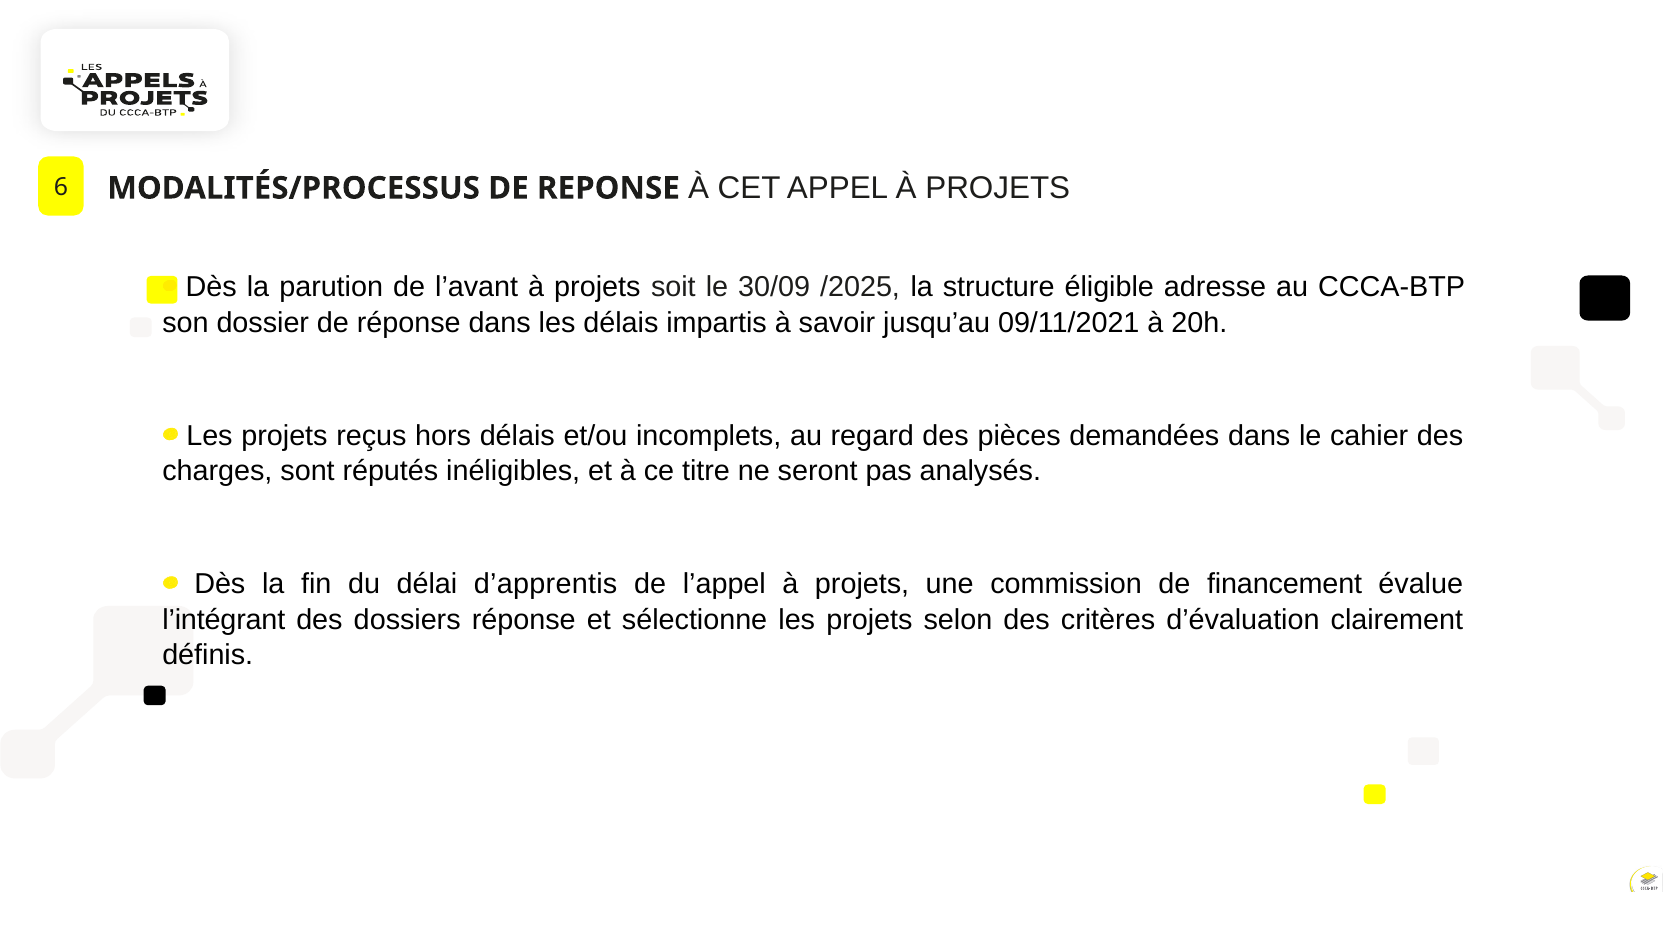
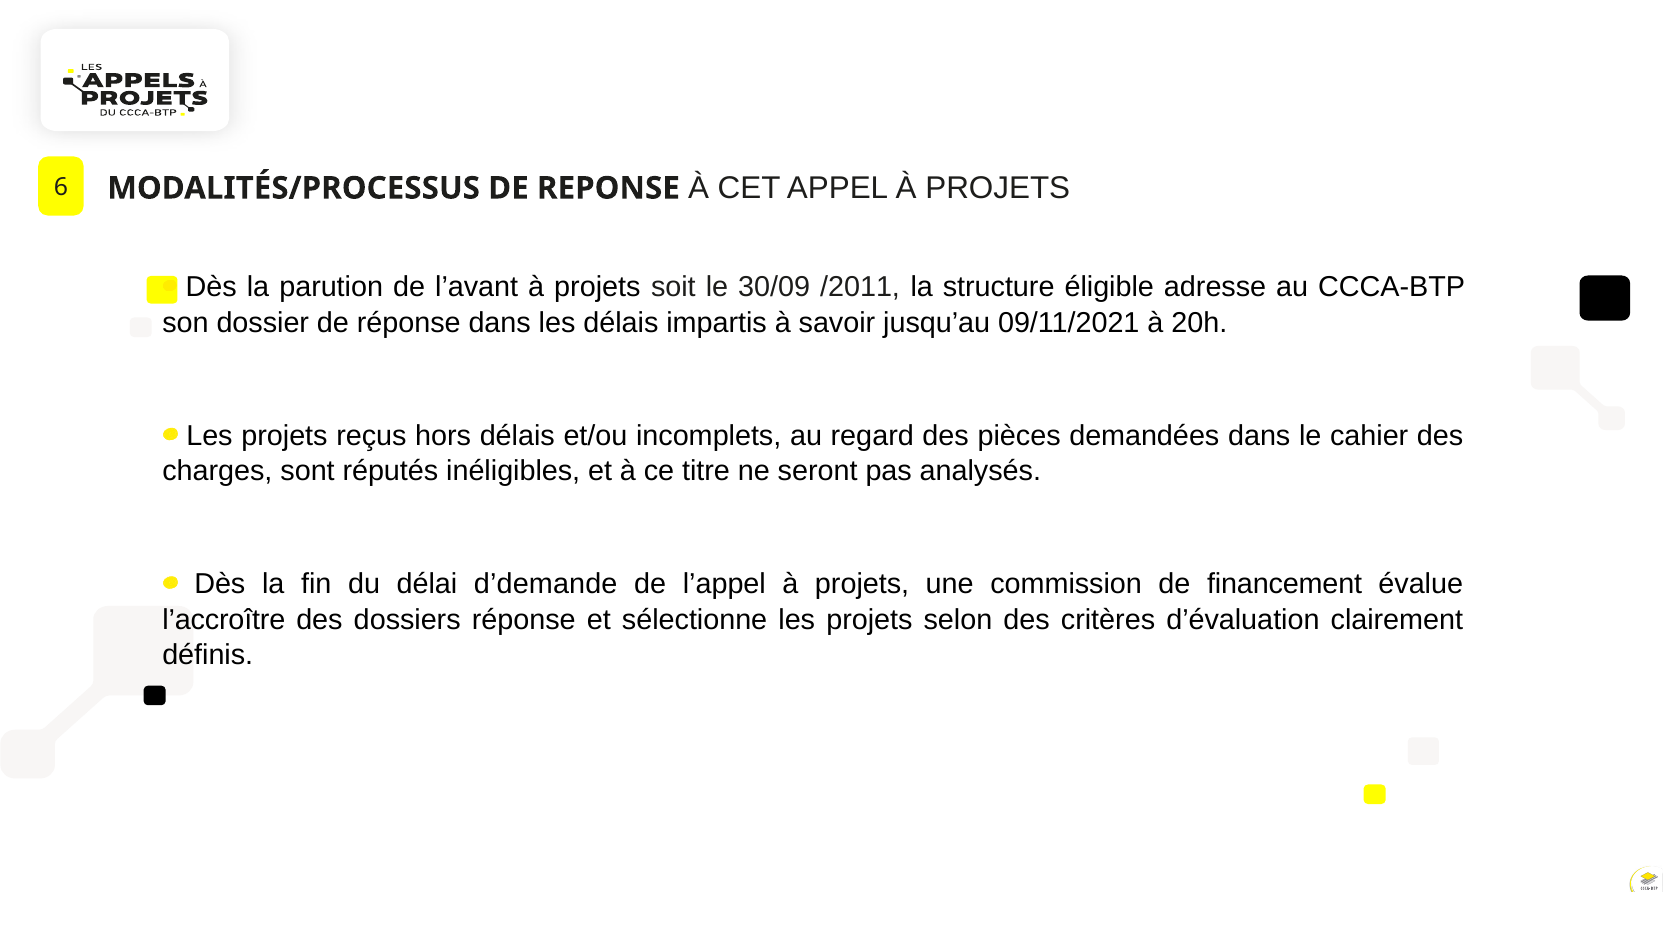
/2025: /2025 -> /2011
d’apprentis: d’apprentis -> d’demande
l’intégrant: l’intégrant -> l’accroître
